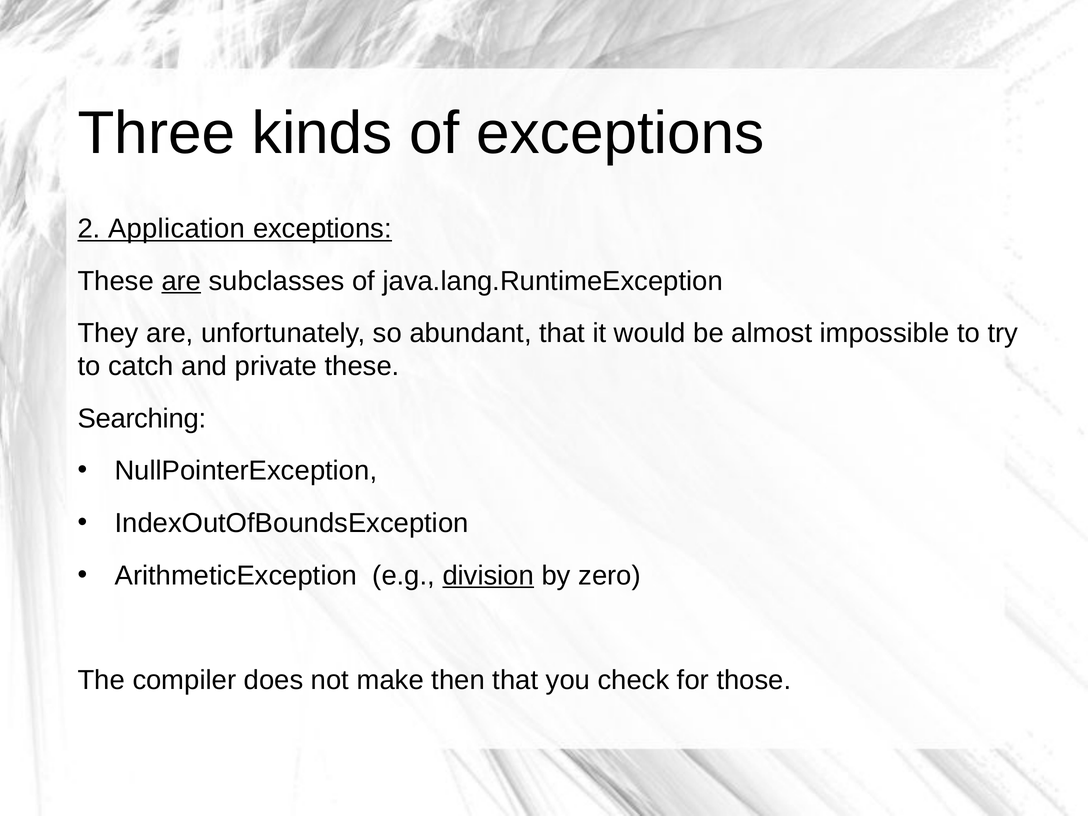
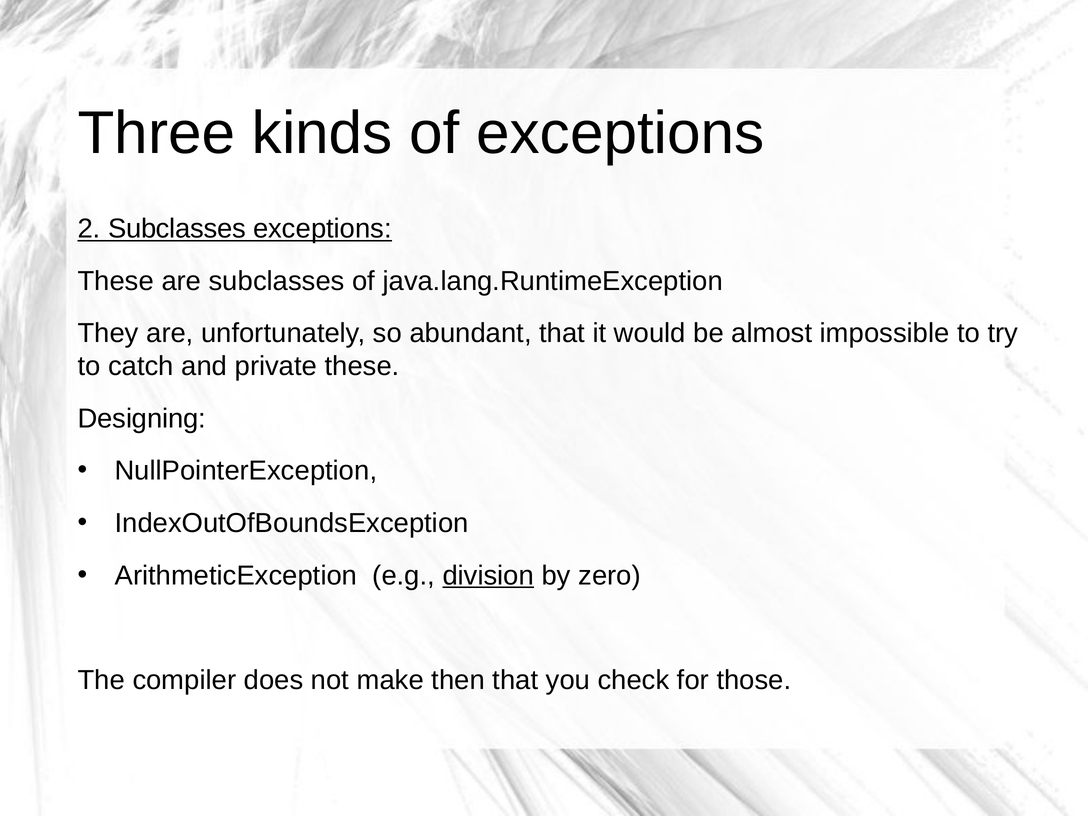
2 Application: Application -> Subclasses
are at (181, 281) underline: present -> none
Searching: Searching -> Designing
